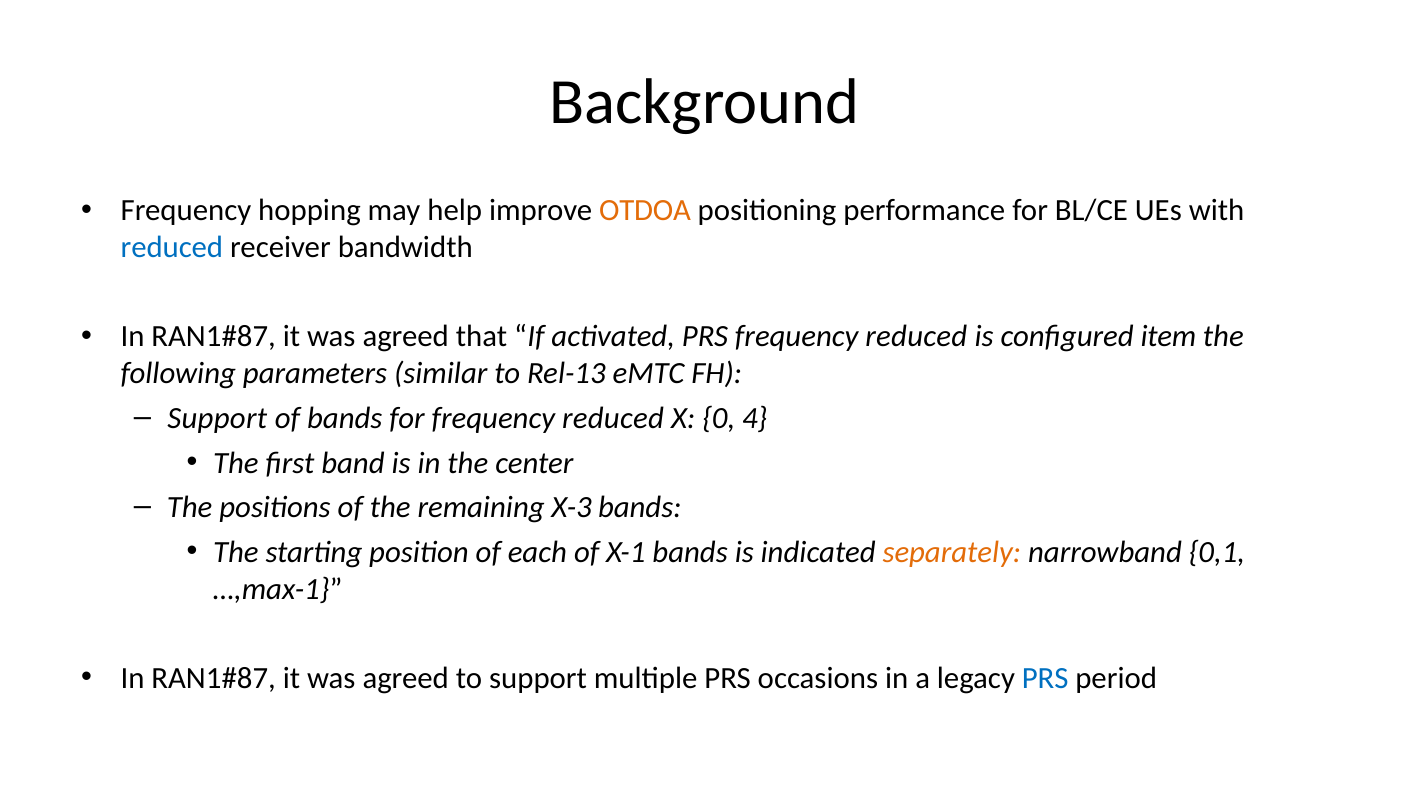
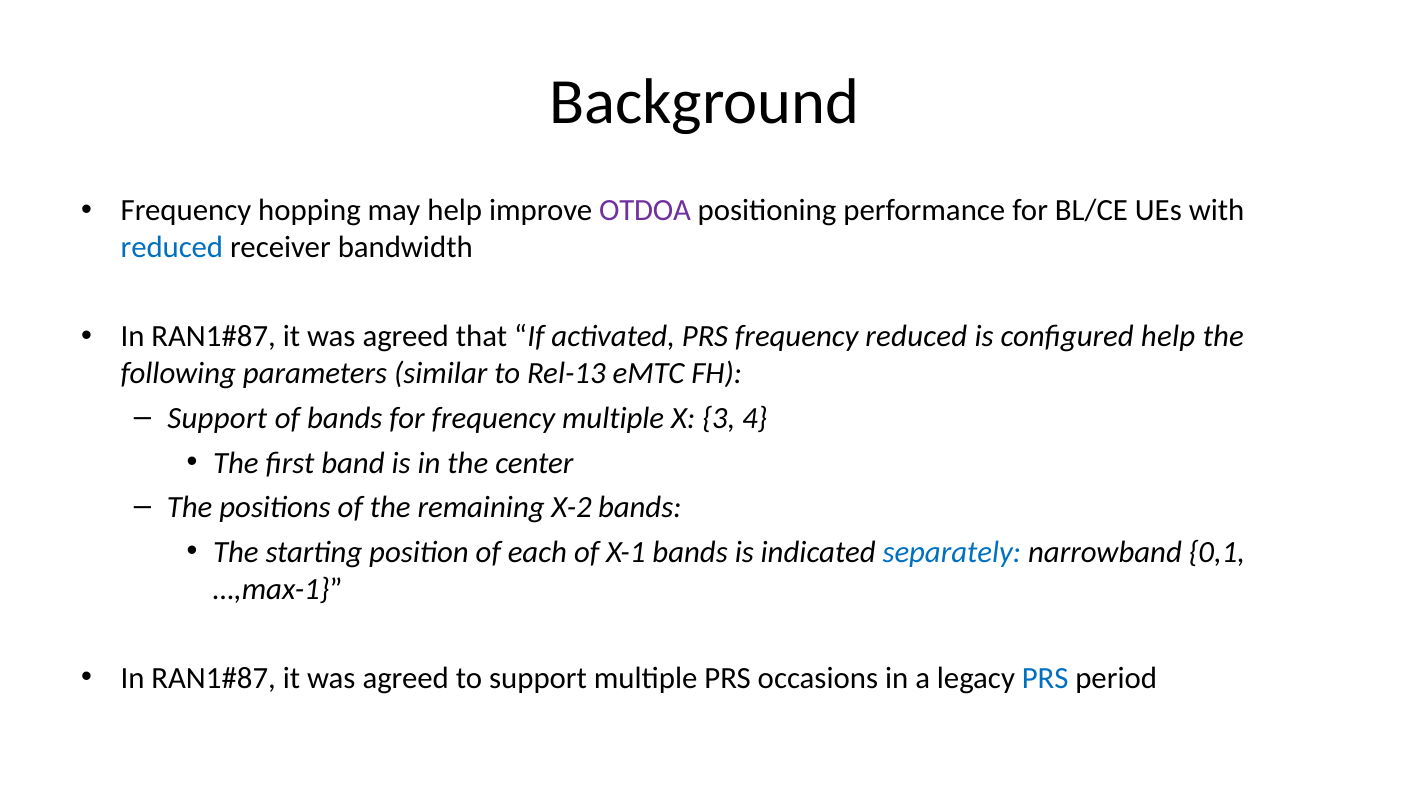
OTDOA colour: orange -> purple
configured item: item -> help
for frequency reduced: reduced -> multiple
0: 0 -> 3
X-3: X-3 -> X-2
separately colour: orange -> blue
